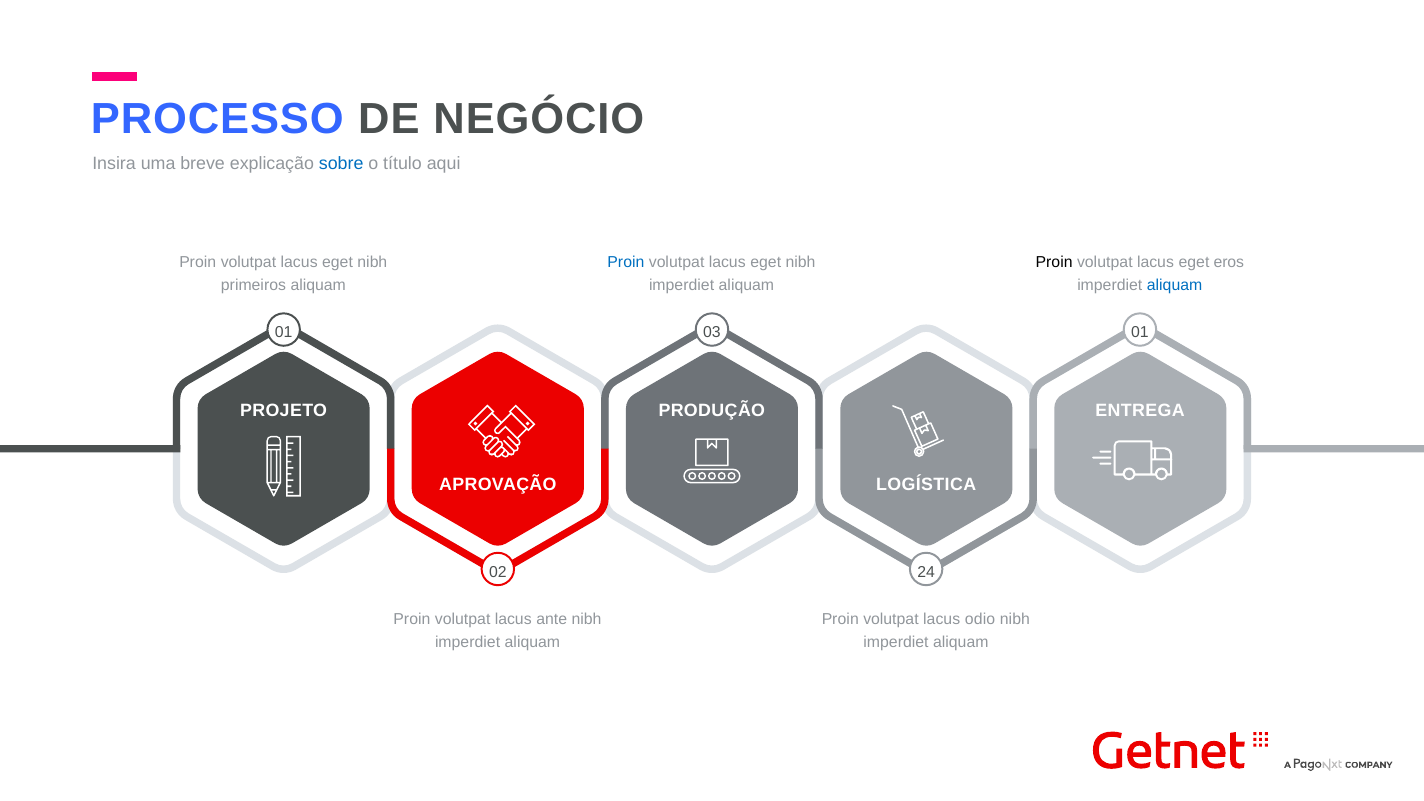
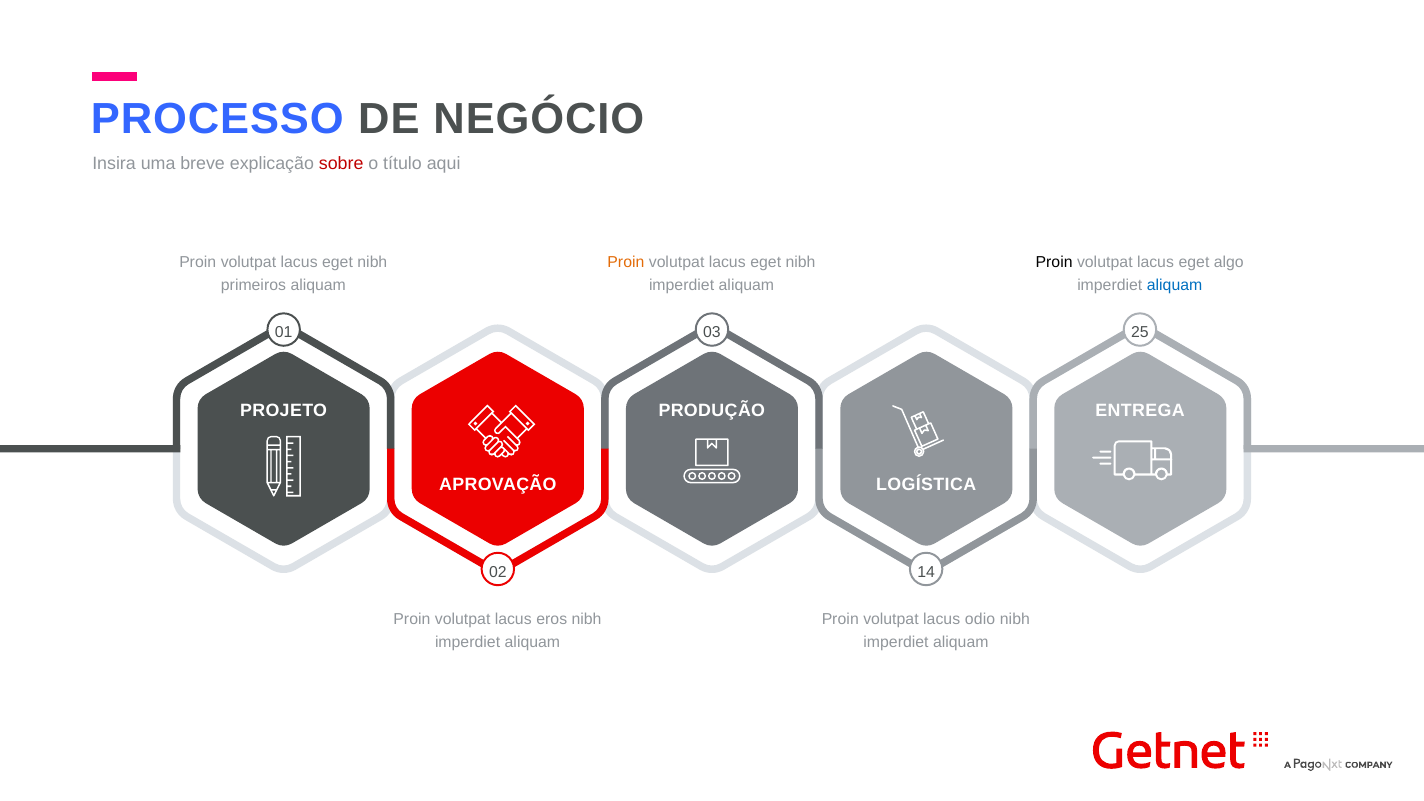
sobre colour: blue -> red
Proin at (626, 262) colour: blue -> orange
eros: eros -> algo
03 01: 01 -> 25
24: 24 -> 14
ante: ante -> eros
